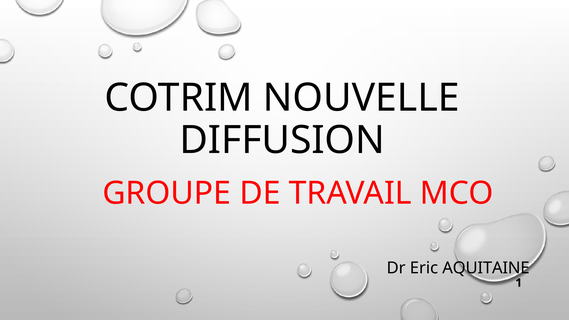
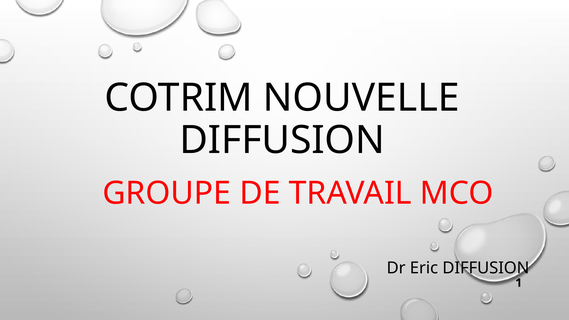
Eric AQUITAINE: AQUITAINE -> DIFFUSION
